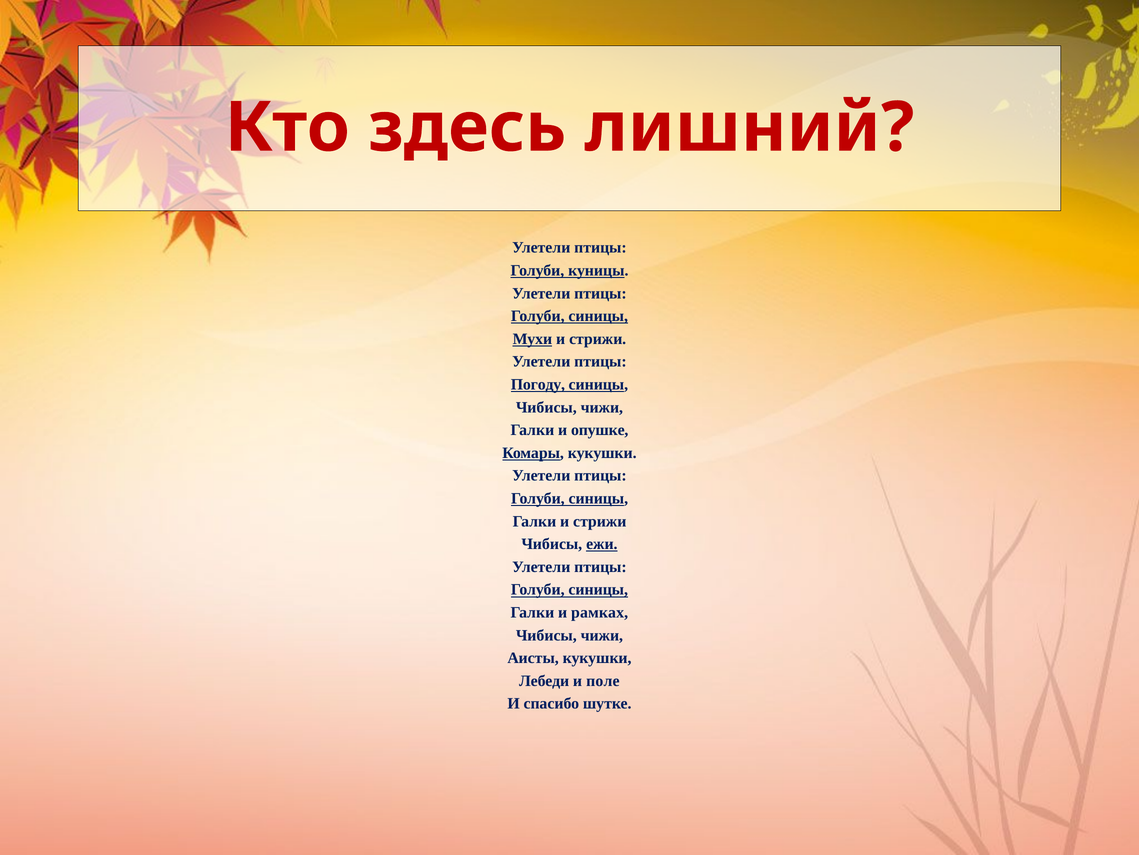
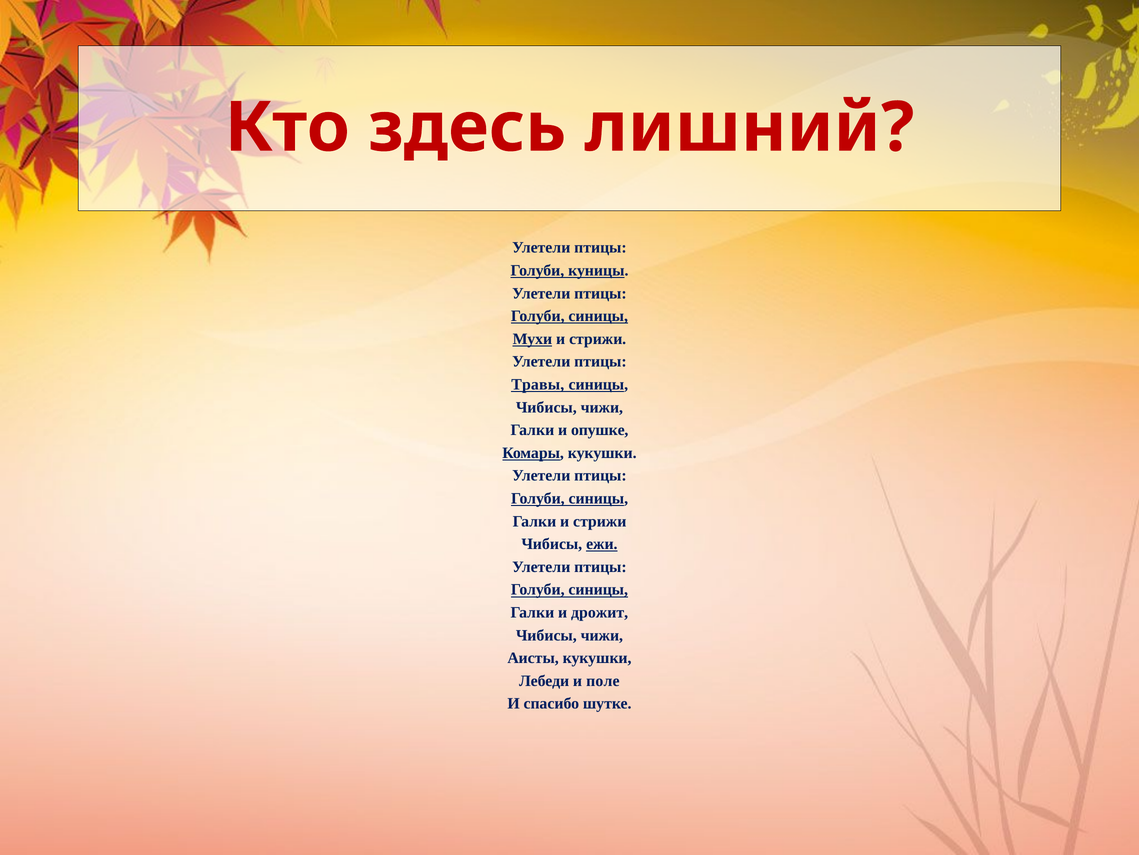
Погоду: Погоду -> Травы
рамках: рамках -> дрожит
